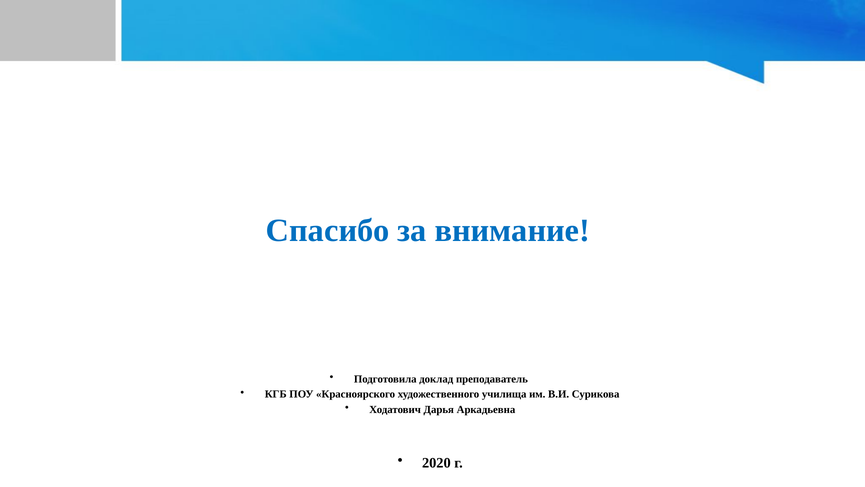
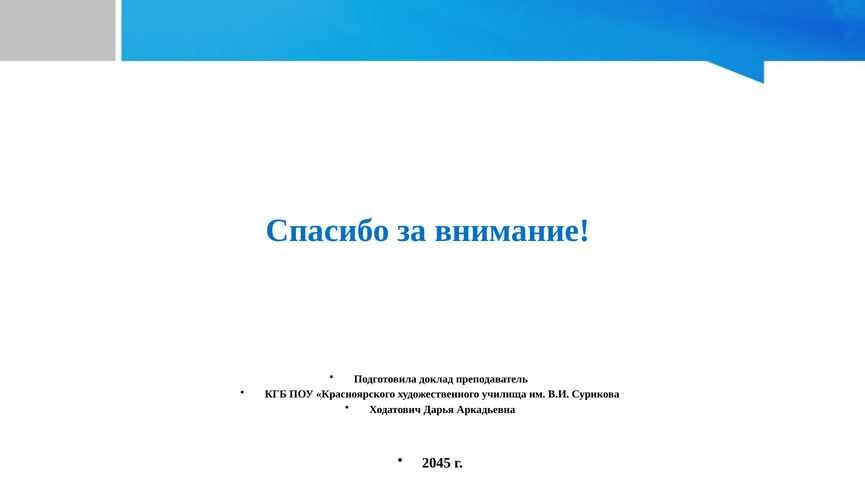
2020: 2020 -> 2045
